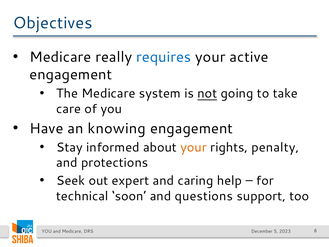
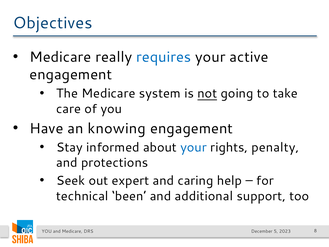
your at (194, 147) colour: orange -> blue
soon: soon -> been
questions: questions -> additional
